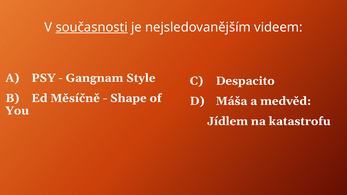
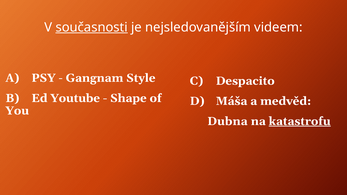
Měsíčně: Měsíčně -> Youtube
Jídlem: Jídlem -> Dubna
katastrofu underline: none -> present
